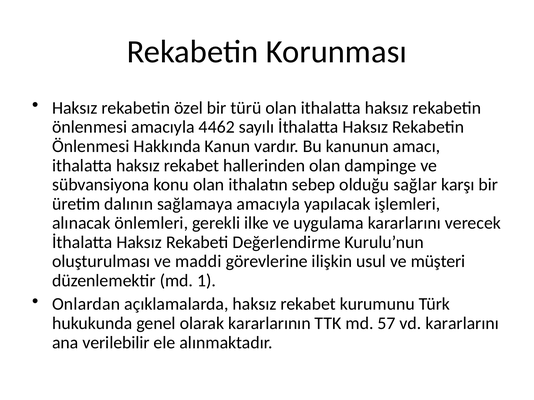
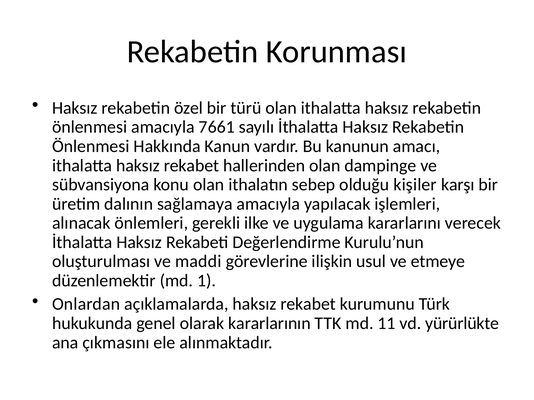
4462: 4462 -> 7661
sağlar: sağlar -> kişiler
müşteri: müşteri -> etmeye
57: 57 -> 11
vd kararlarını: kararlarını -> yürürlükte
verilebilir: verilebilir -> çıkmasını
